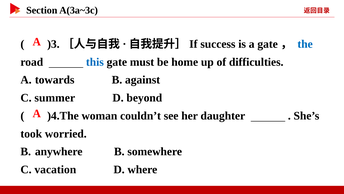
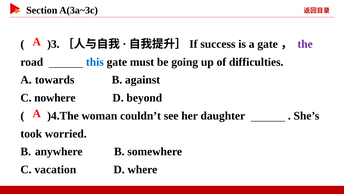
the colour: blue -> purple
home: home -> going
summer: summer -> nowhere
